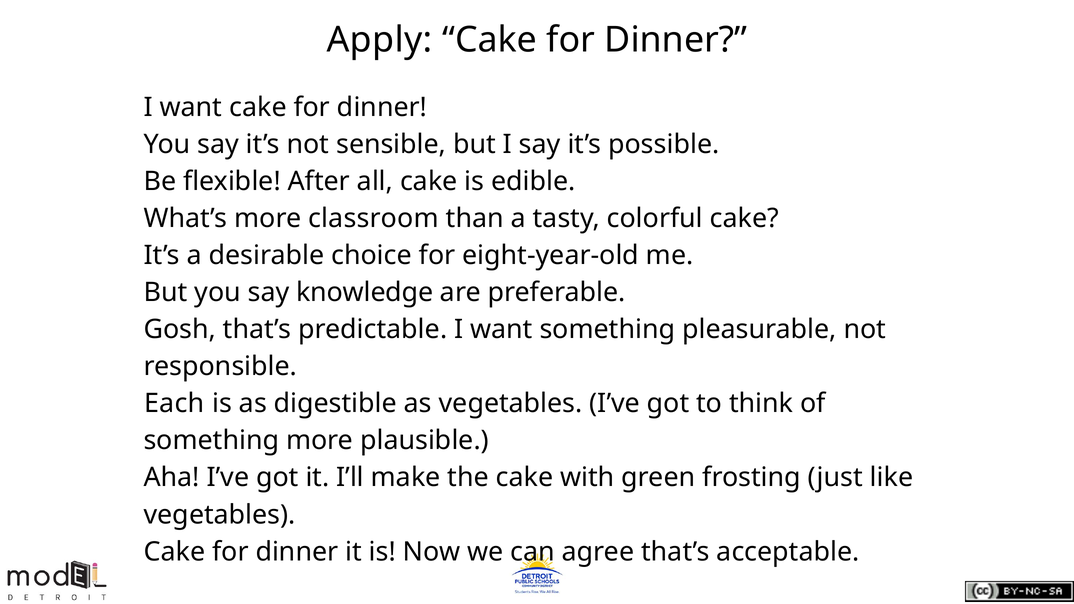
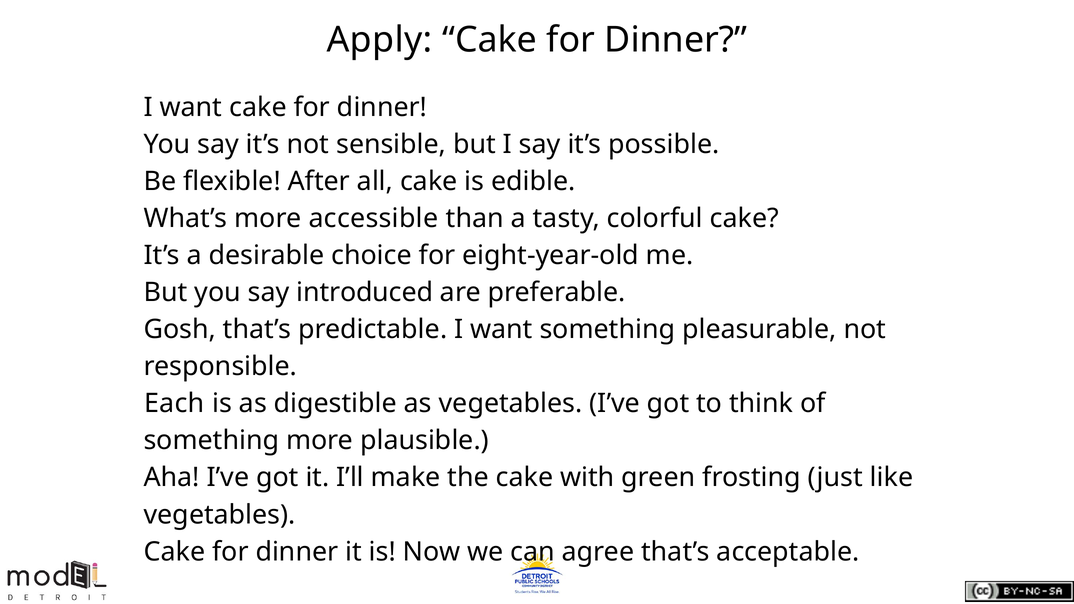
classroom: classroom -> accessible
knowledge: knowledge -> introduced
